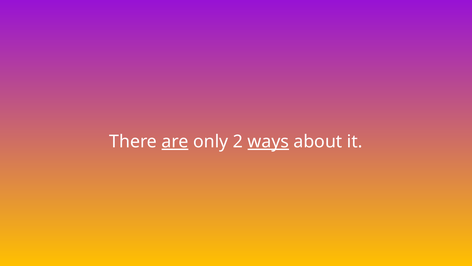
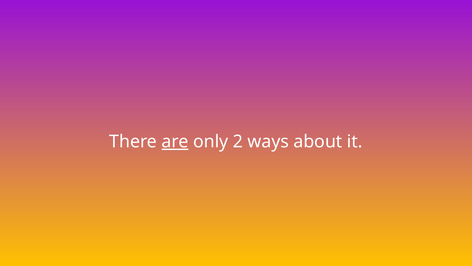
ways underline: present -> none
